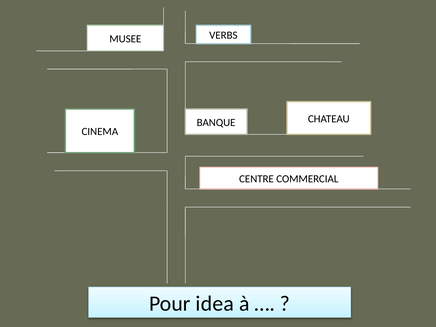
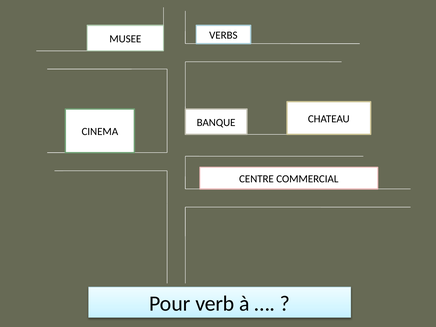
idea: idea -> verb
